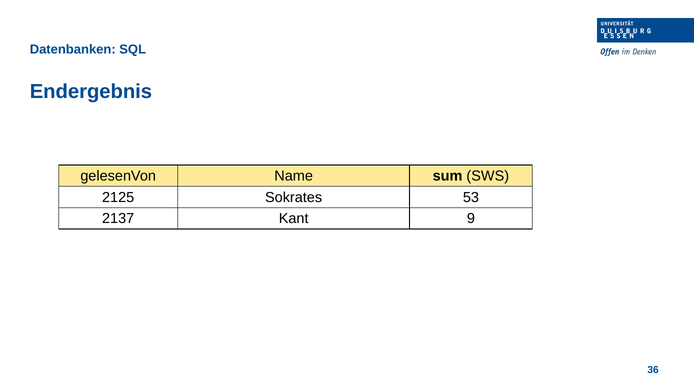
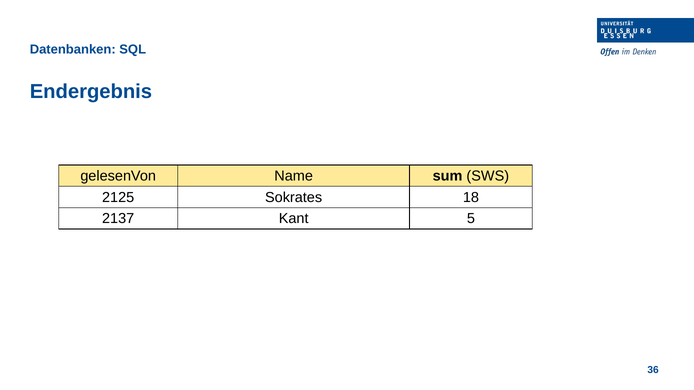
53: 53 -> 18
9: 9 -> 5
